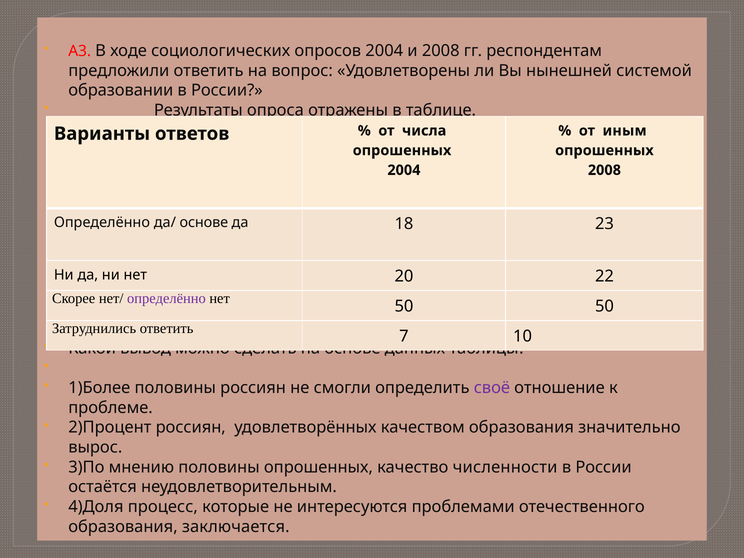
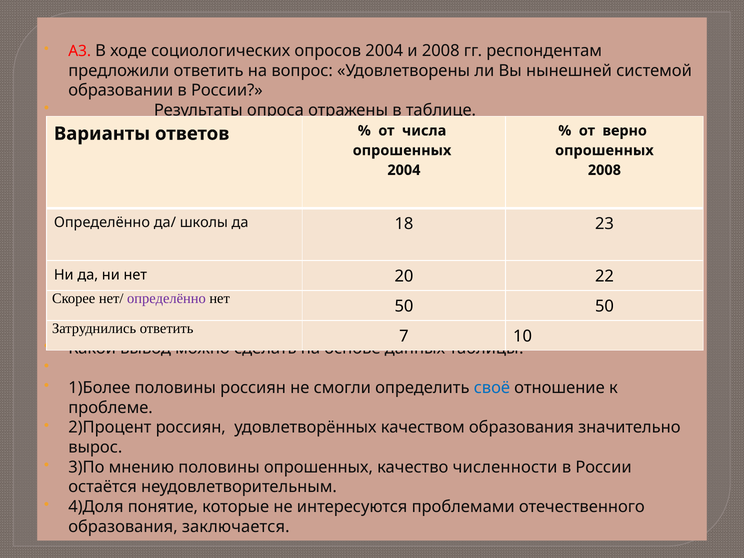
иным: иным -> верно
да/ основе: основе -> школы
своё colour: purple -> blue
процесс: процесс -> понятие
